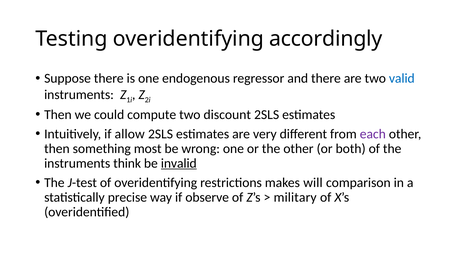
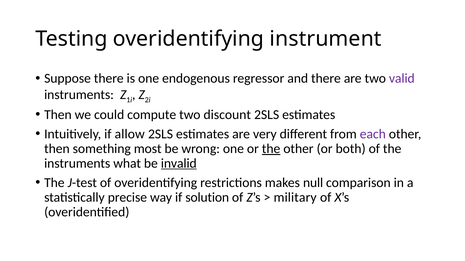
accordingly: accordingly -> instrument
valid colour: blue -> purple
the at (271, 149) underline: none -> present
think: think -> what
will: will -> null
observe: observe -> solution
